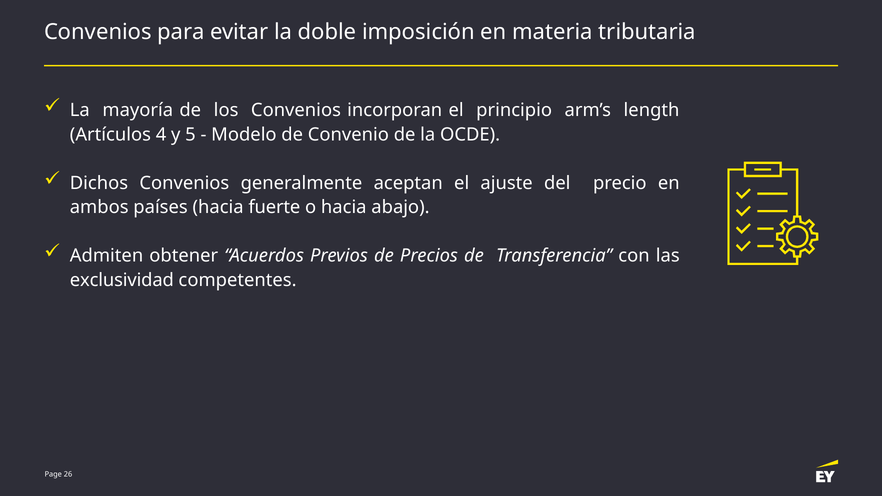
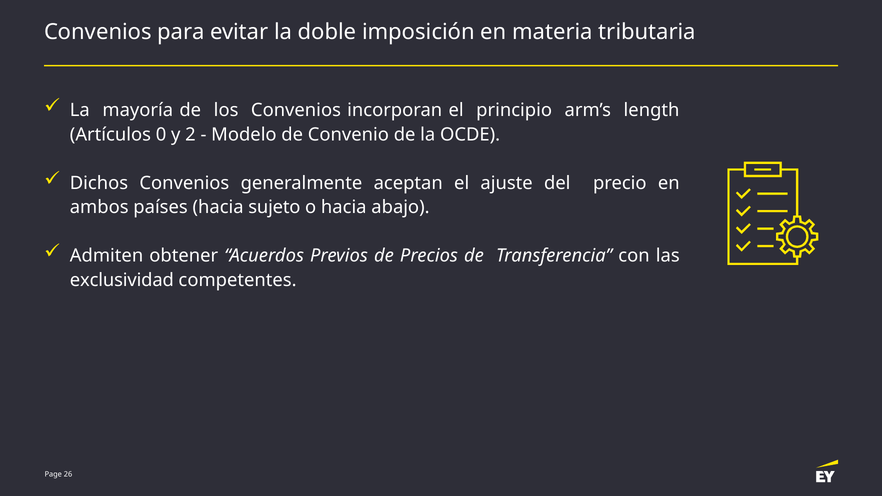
4: 4 -> 0
5: 5 -> 2
fuerte: fuerte -> sujeto
